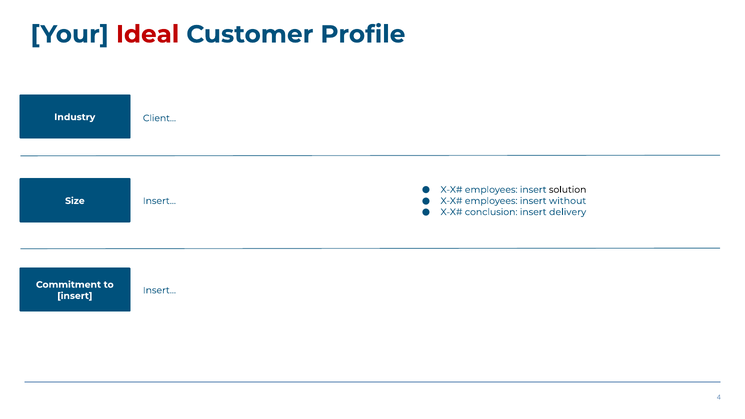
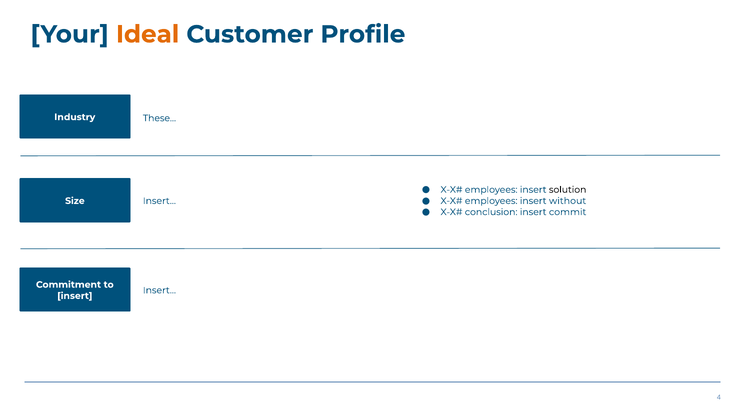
Ideal colour: red -> orange
Client…: Client… -> These…
delivery: delivery -> commit
